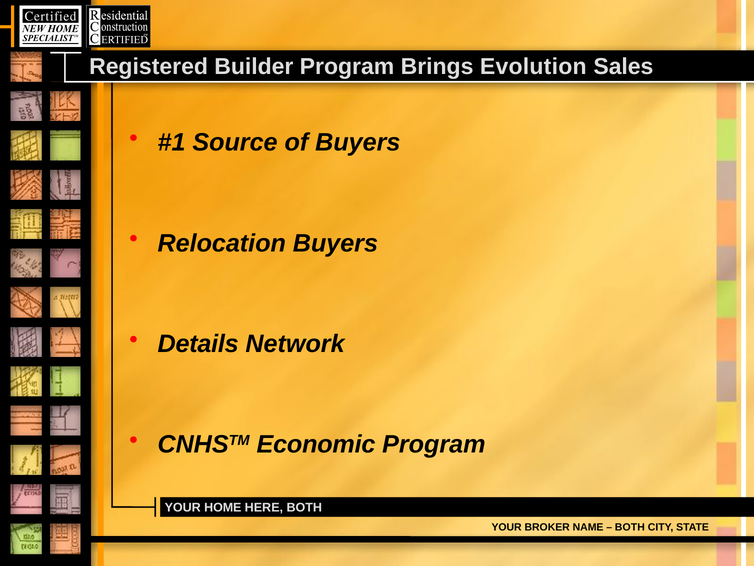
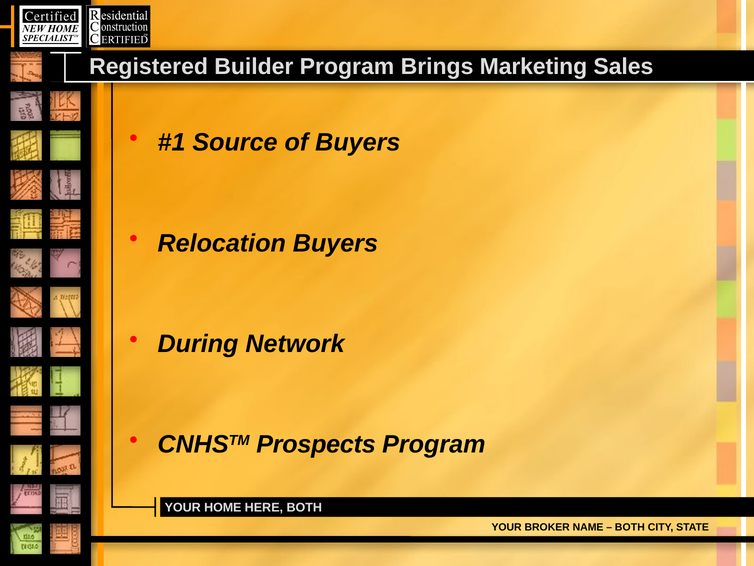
Evolution: Evolution -> Marketing
Details: Details -> During
Economic: Economic -> Prospects
